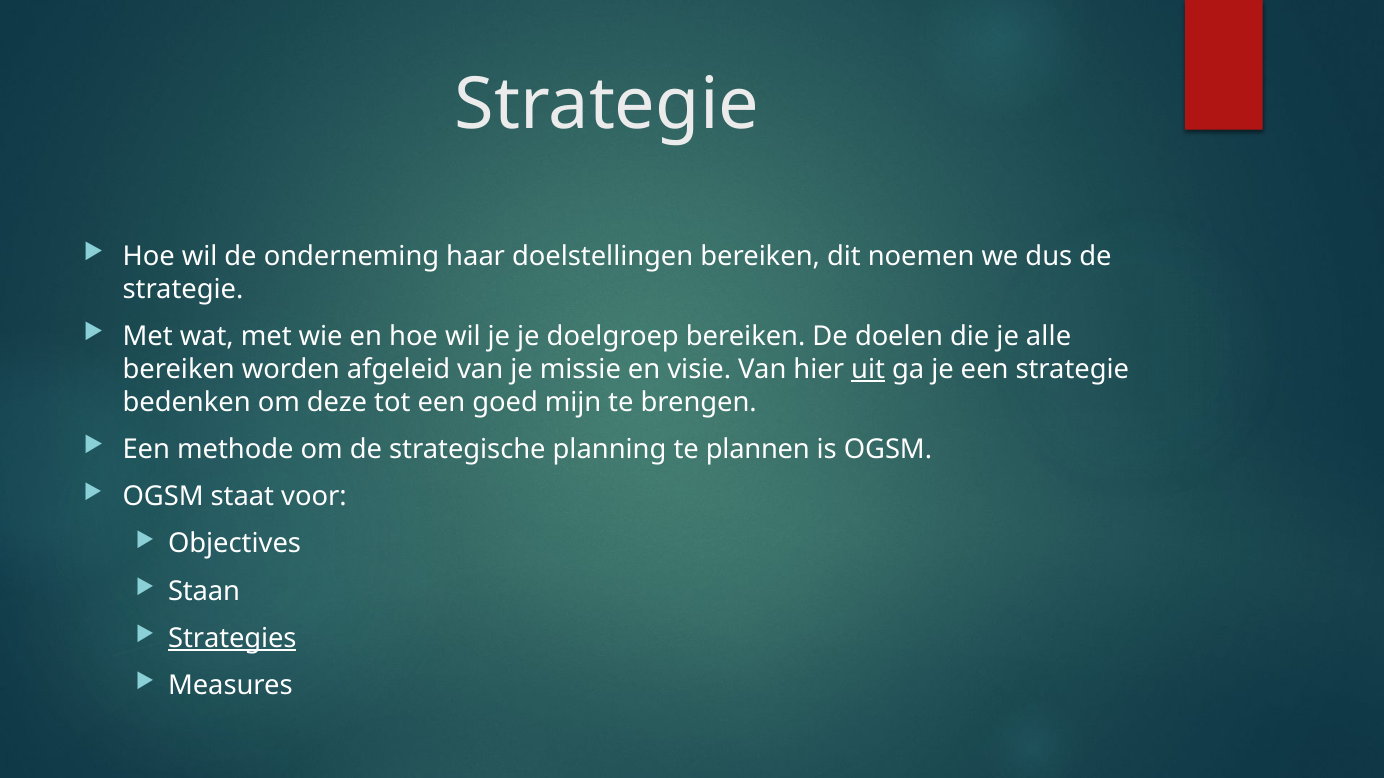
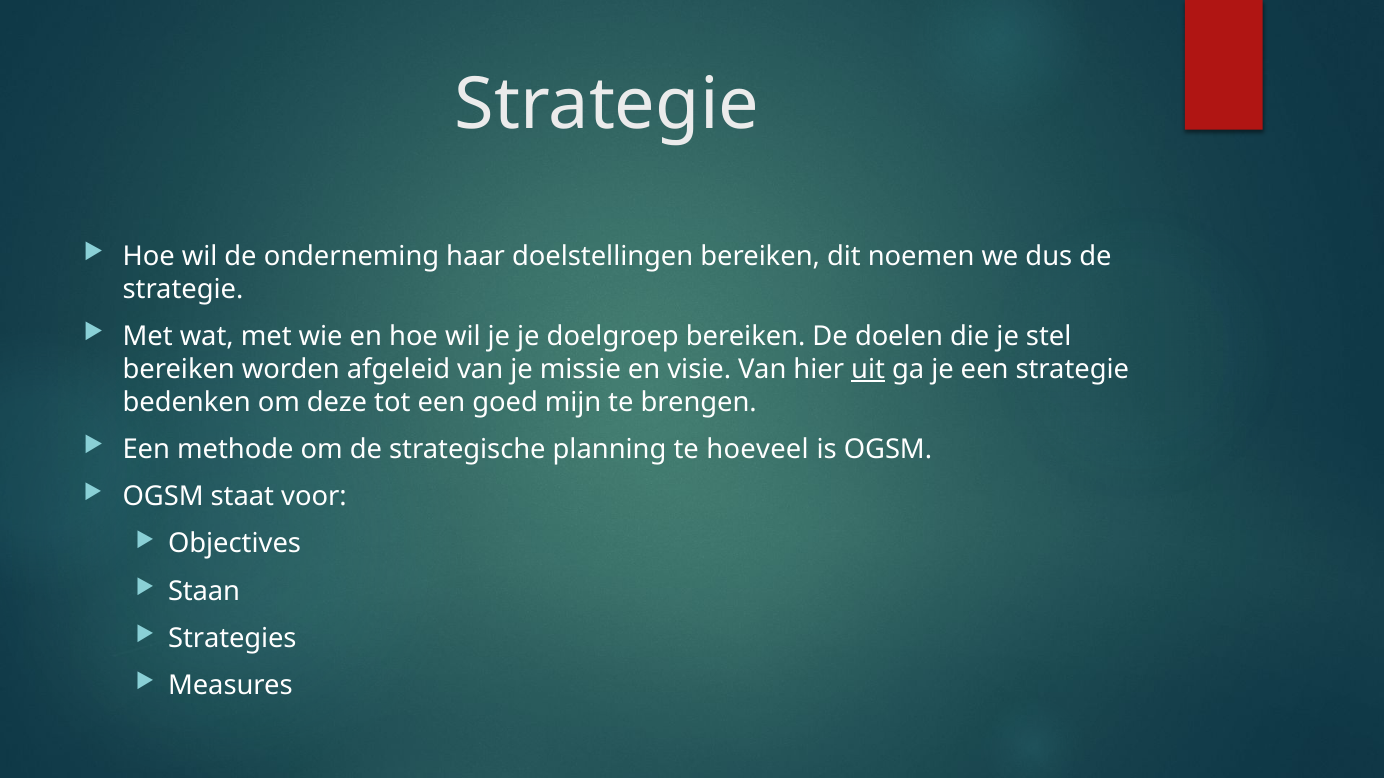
alle: alle -> stel
plannen: plannen -> hoeveel
Strategies underline: present -> none
